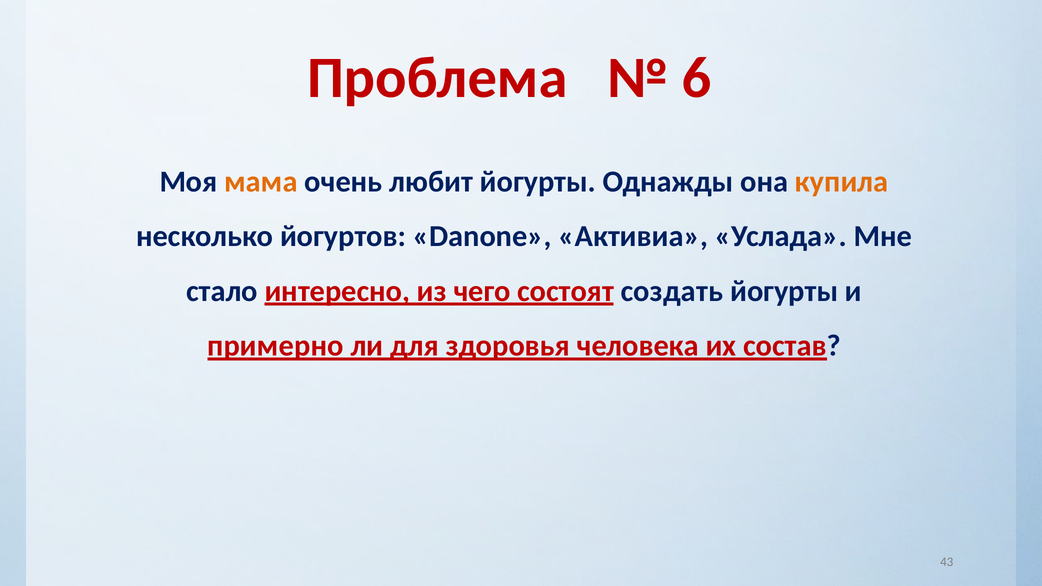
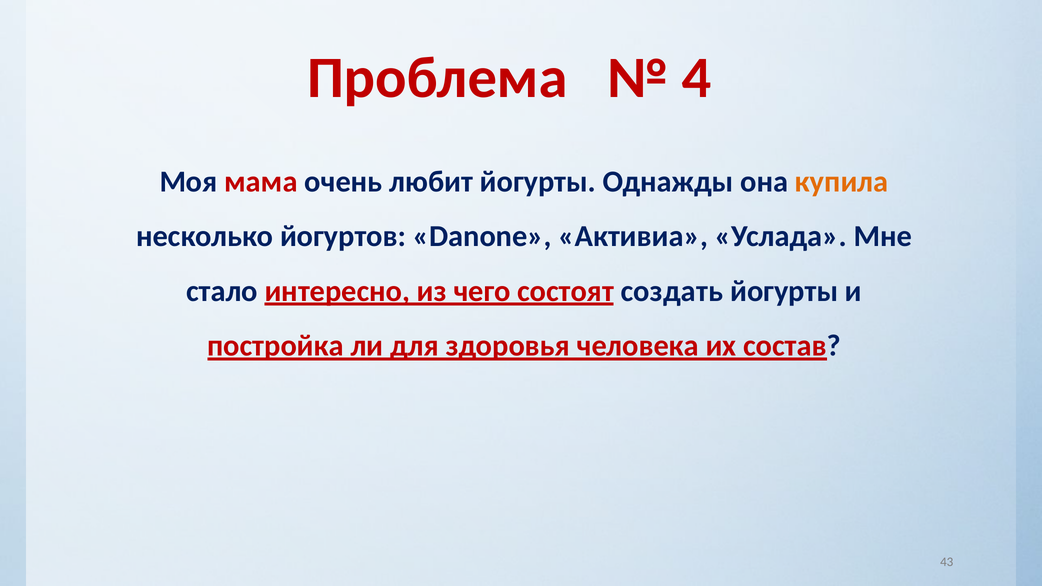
6: 6 -> 4
мама colour: orange -> red
примерно: примерно -> постройка
